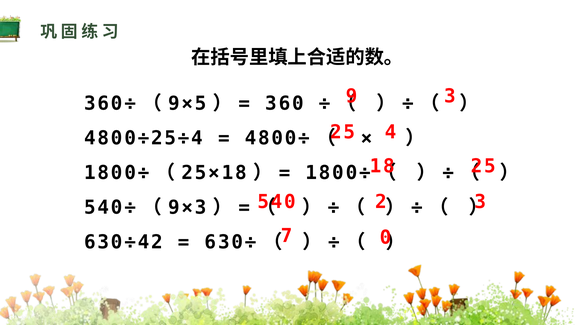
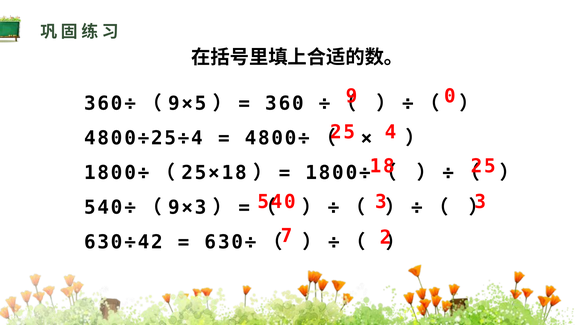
3 at (450, 96): 3 -> 0
2 at (381, 202): 2 -> 3
0: 0 -> 2
